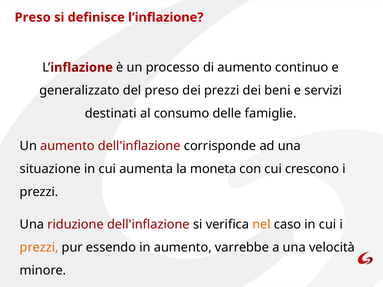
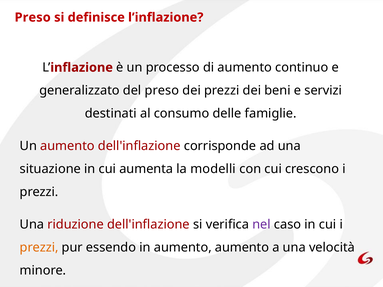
moneta: moneta -> modelli
nel colour: orange -> purple
aumento varrebbe: varrebbe -> aumento
